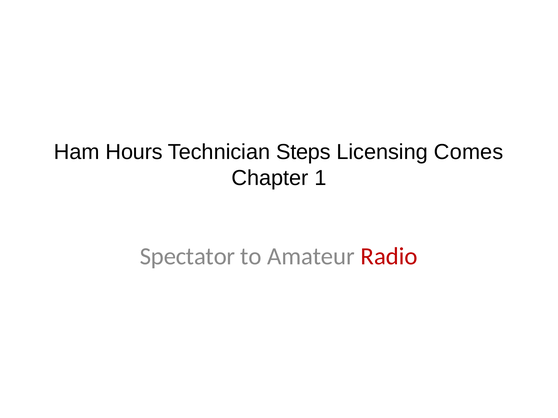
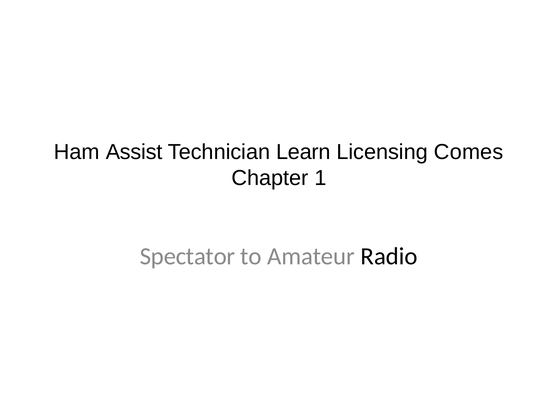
Hours: Hours -> Assist
Steps: Steps -> Learn
Radio colour: red -> black
